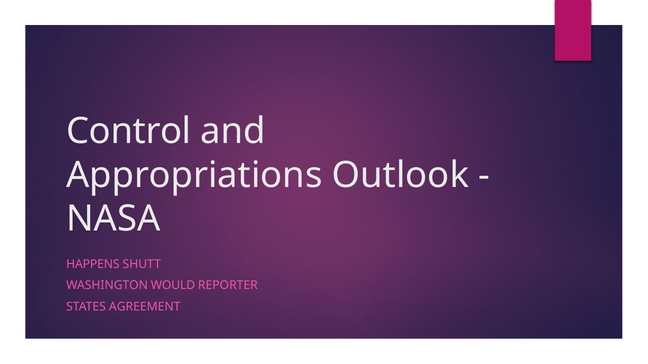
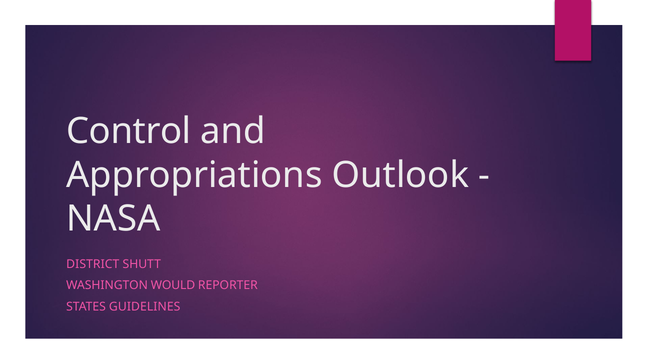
HAPPENS: HAPPENS -> DISTRICT
AGREEMENT: AGREEMENT -> GUIDELINES
